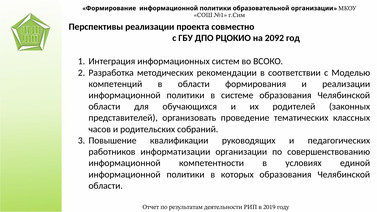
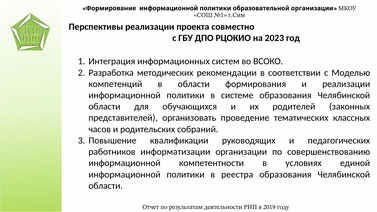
2092: 2092 -> 2023
которых: которых -> реестра
